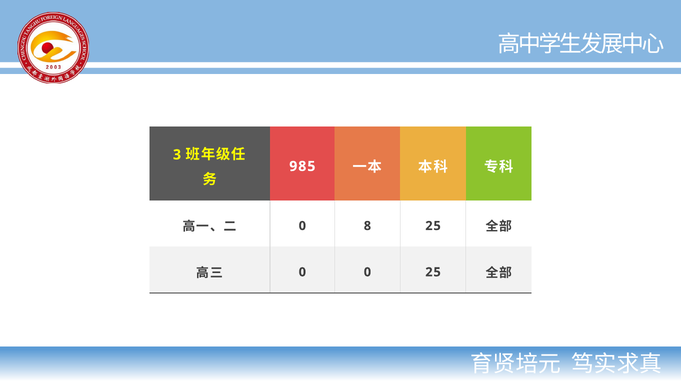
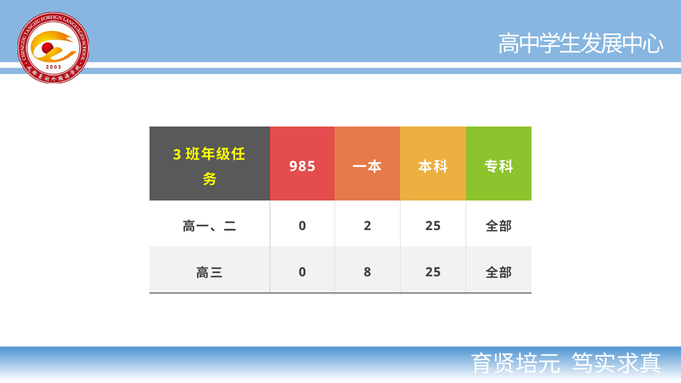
8: 8 -> 2
0 0: 0 -> 8
